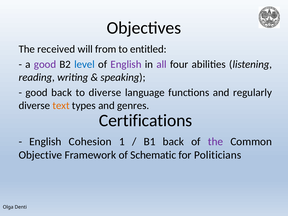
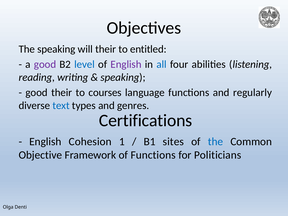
The received: received -> speaking
will from: from -> their
all colour: purple -> blue
good back: back -> their
to diverse: diverse -> courses
text colour: orange -> blue
B1 back: back -> sites
the at (216, 142) colour: purple -> blue
of Schematic: Schematic -> Functions
